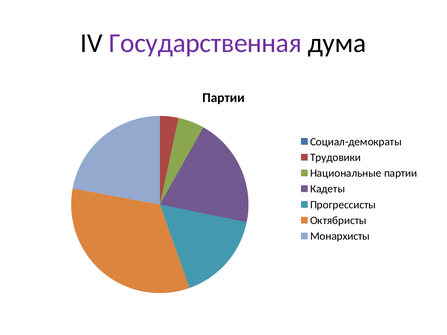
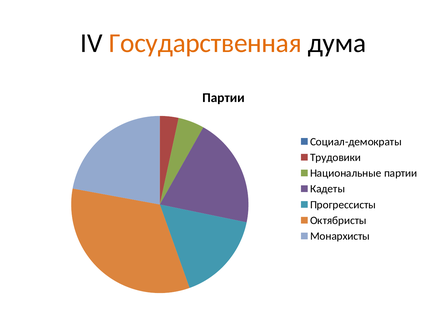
Государственная colour: purple -> orange
